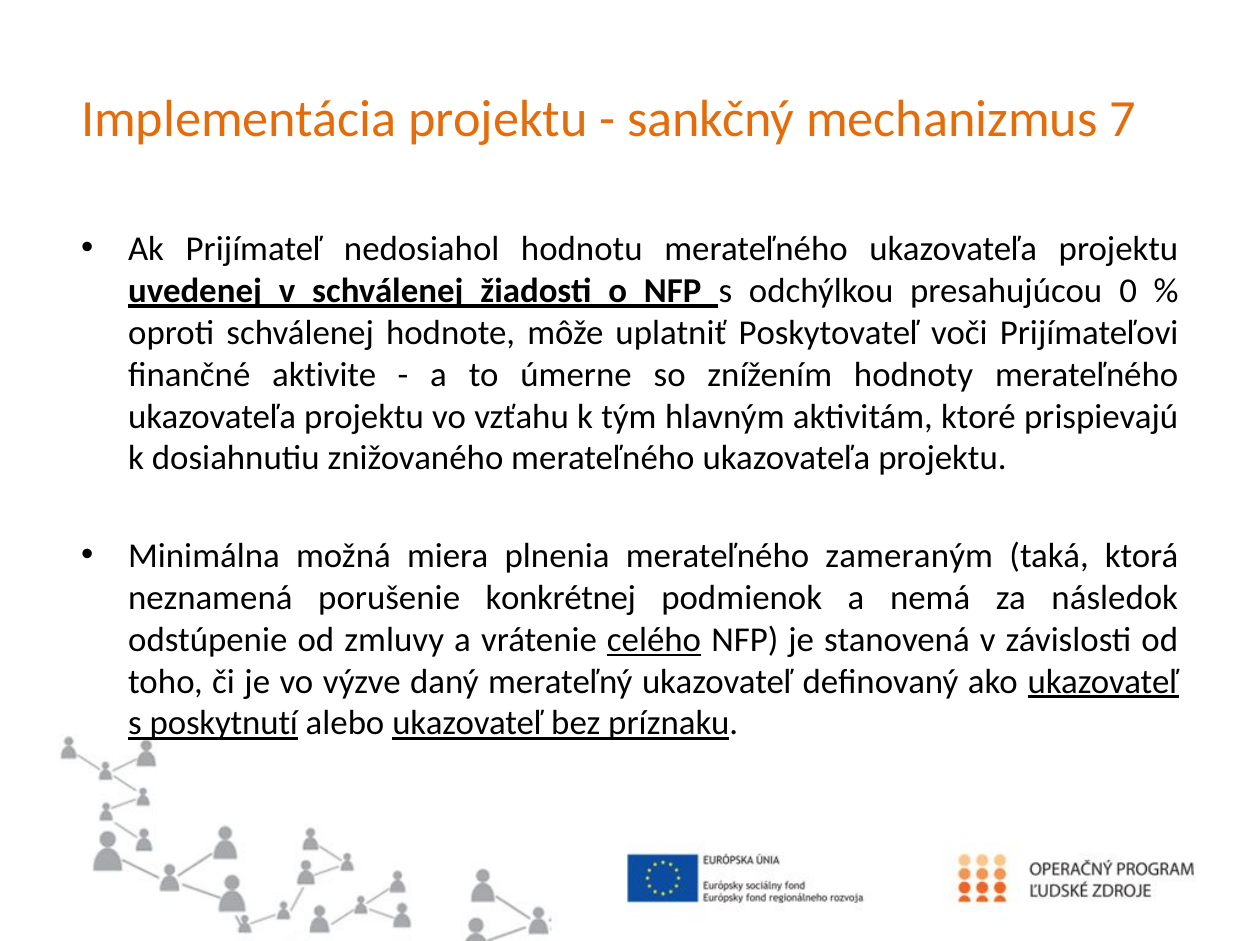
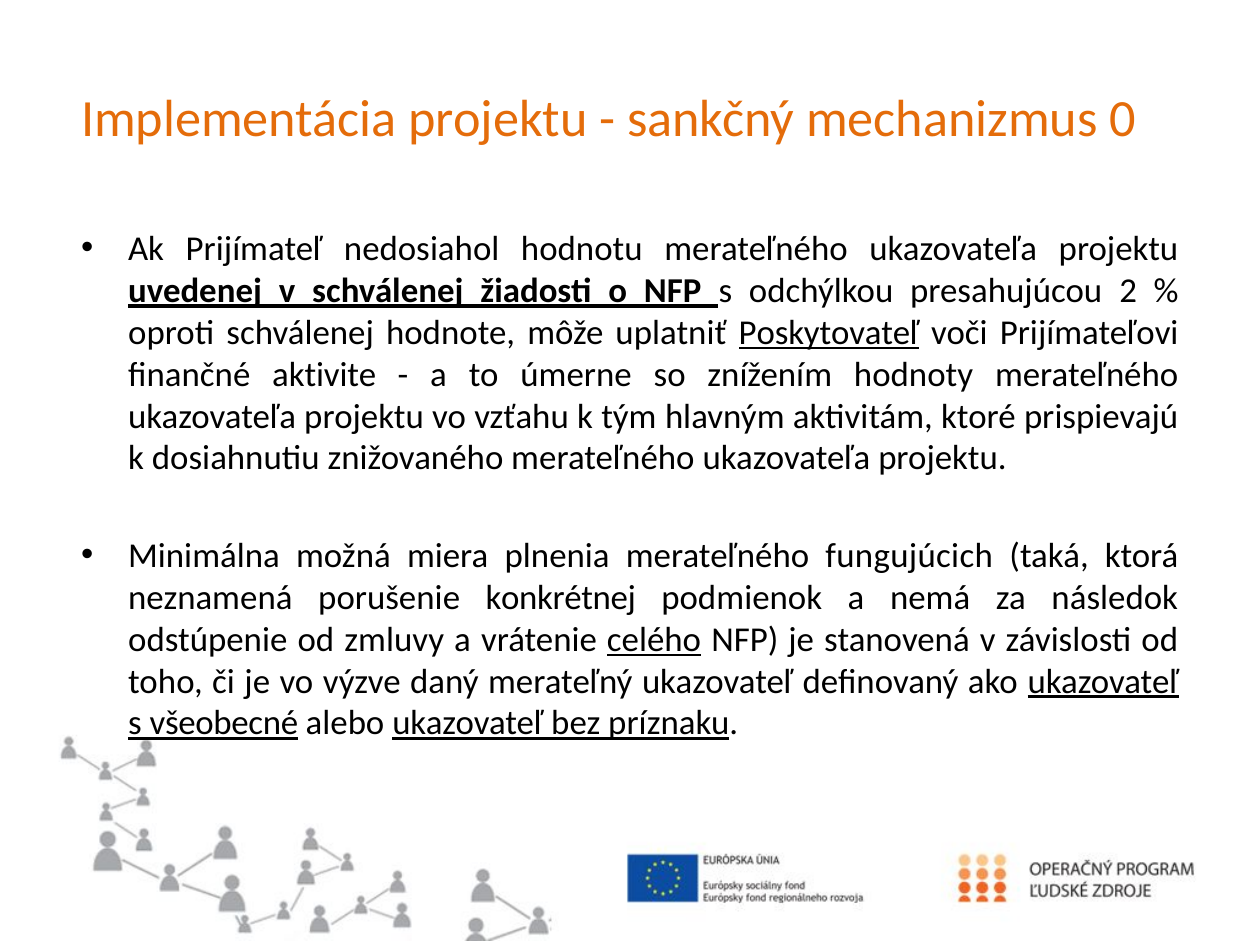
7: 7 -> 0
0: 0 -> 2
Poskytovateľ underline: none -> present
zameraným: zameraným -> fungujúcich
poskytnutí: poskytnutí -> všeobecné
